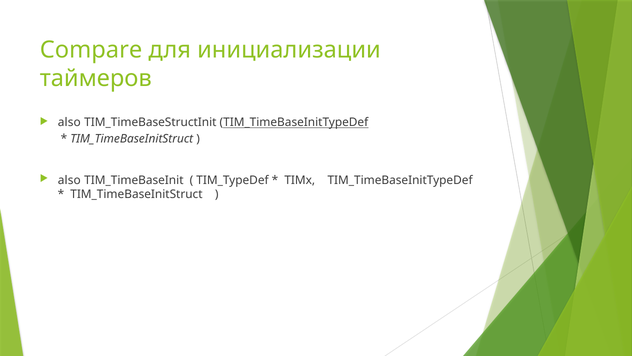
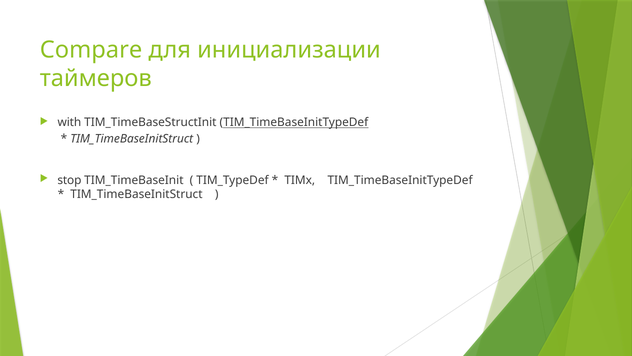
also at (69, 122): also -> with
also at (69, 180): also -> stop
